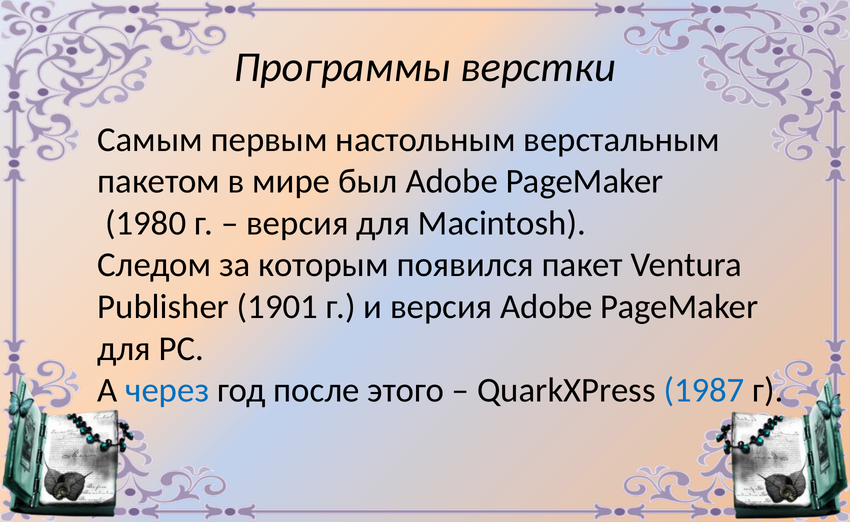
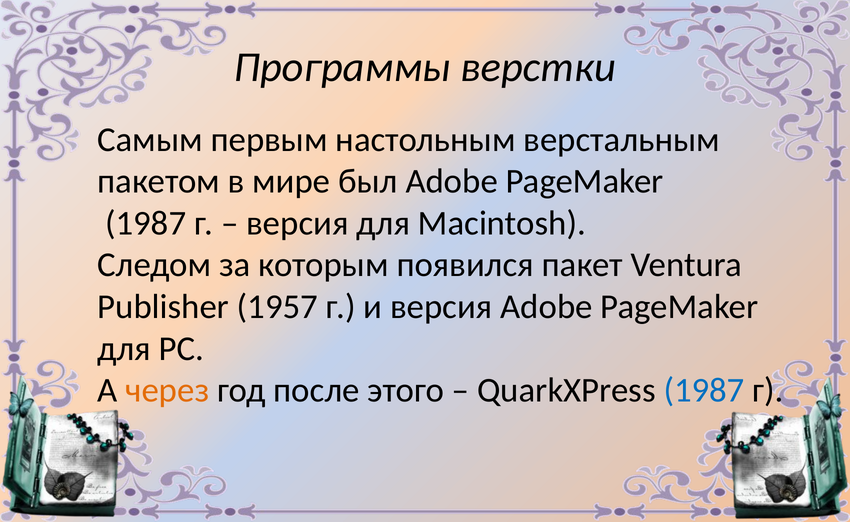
1980 at (146, 223): 1980 -> 1987
1901: 1901 -> 1957
через colour: blue -> orange
